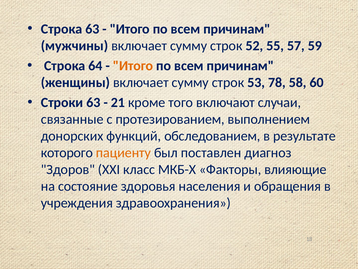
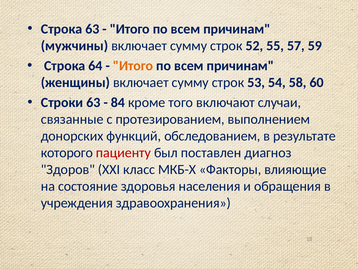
78: 78 -> 54
21: 21 -> 84
пациенту colour: orange -> red
